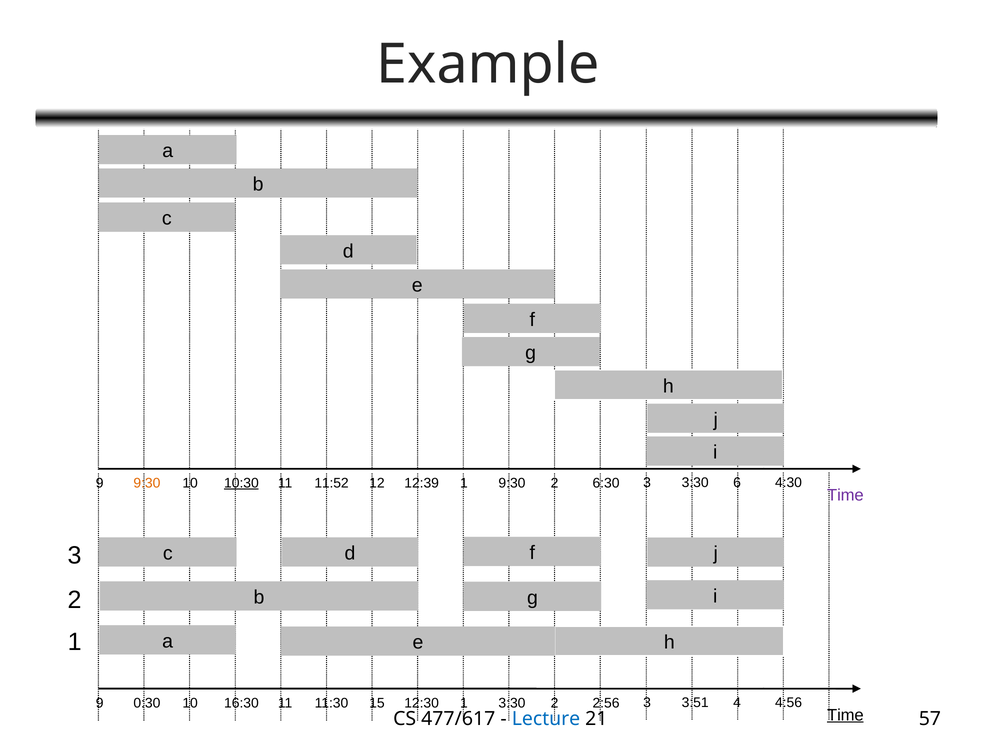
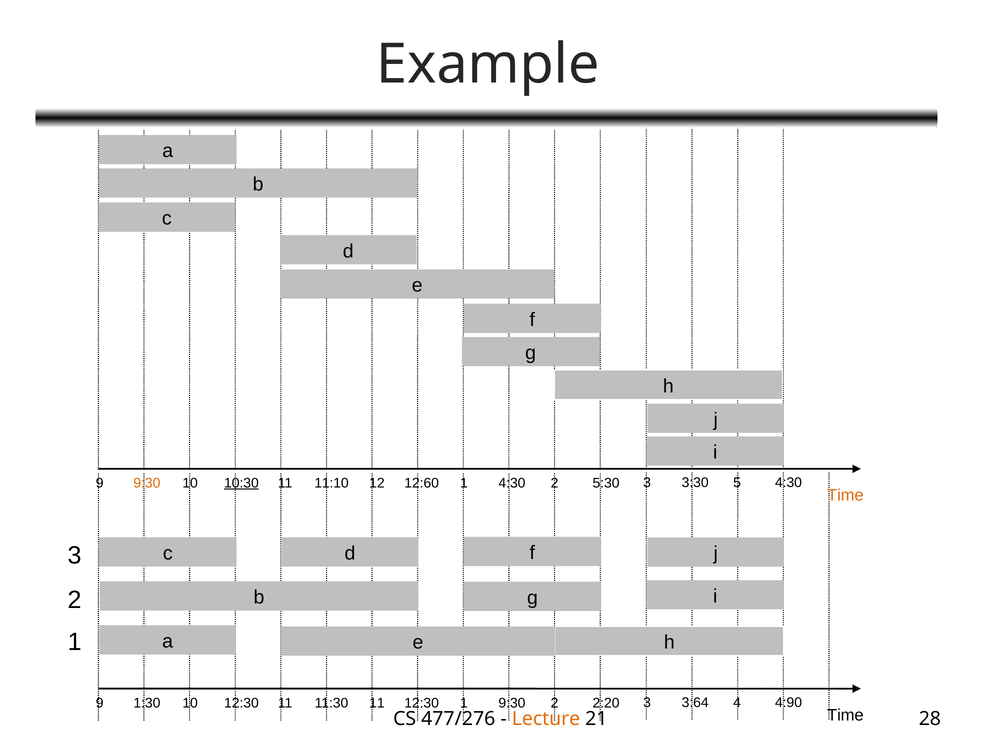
6: 6 -> 5
11:52: 11:52 -> 11:10
12:39: 12:39 -> 12:60
1 9:30: 9:30 -> 4:30
6:30: 6:30 -> 5:30
Time at (845, 495) colour: purple -> orange
3:51: 3:51 -> 3:64
4:56: 4:56 -> 4:90
0:30: 0:30 -> 1:30
10 16:30: 16:30 -> 12:30
11:30 15: 15 -> 11
1 3:30: 3:30 -> 9:30
2:56: 2:56 -> 2:20
Time at (845, 715) underline: present -> none
477/617: 477/617 -> 477/276
Lecture colour: blue -> orange
57: 57 -> 28
